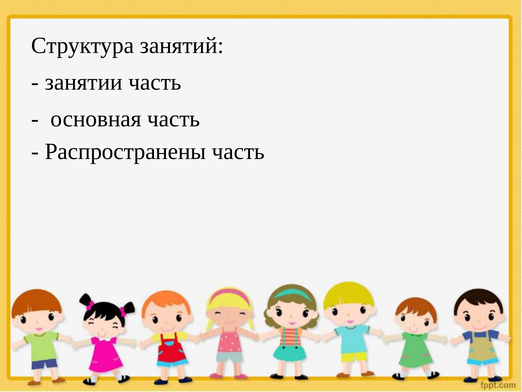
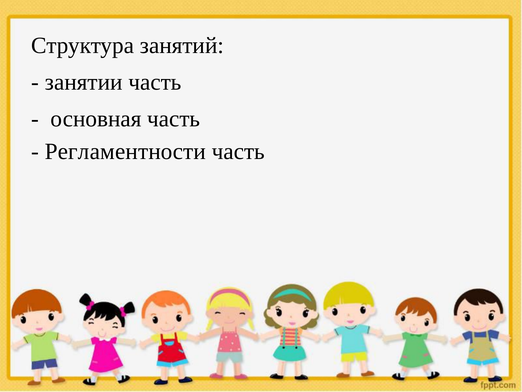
Распространены: Распространены -> Регламентности
